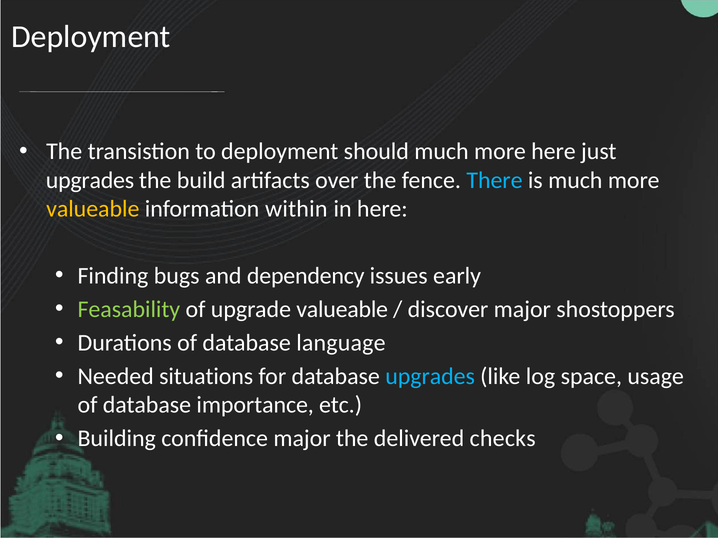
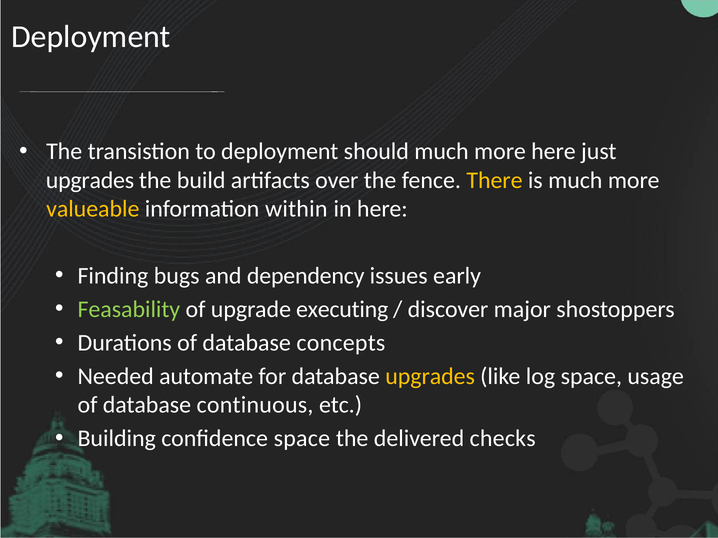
There colour: light blue -> yellow
upgrade valueable: valueable -> executing
language: language -> concepts
situations: situations -> automate
upgrades at (430, 377) colour: light blue -> yellow
importance: importance -> continuous
confidence major: major -> space
